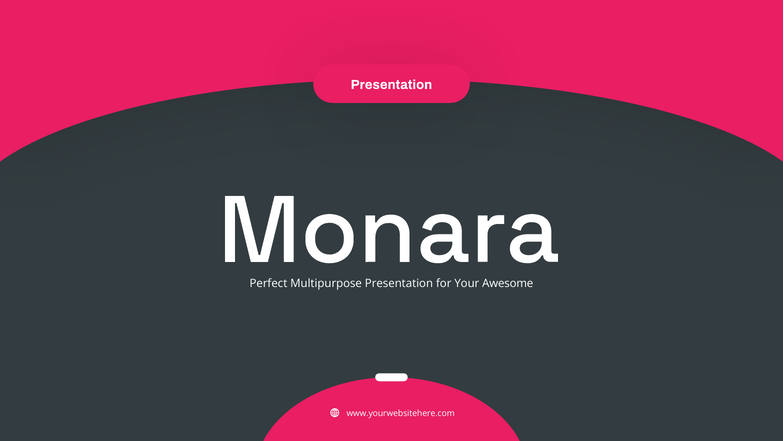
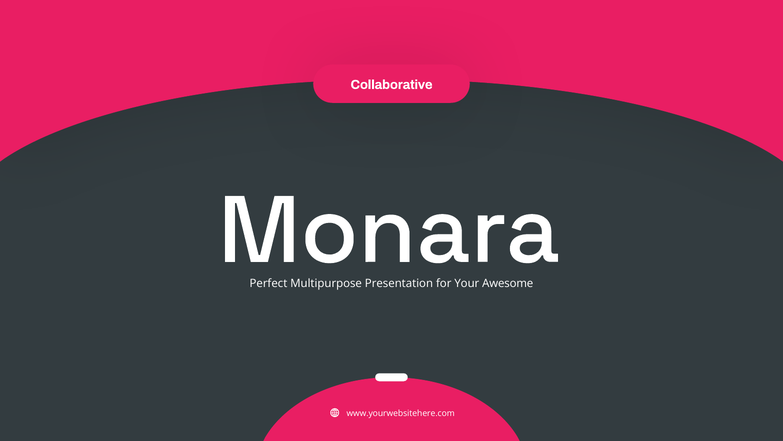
Presentation at (391, 84): Presentation -> Collaborative
